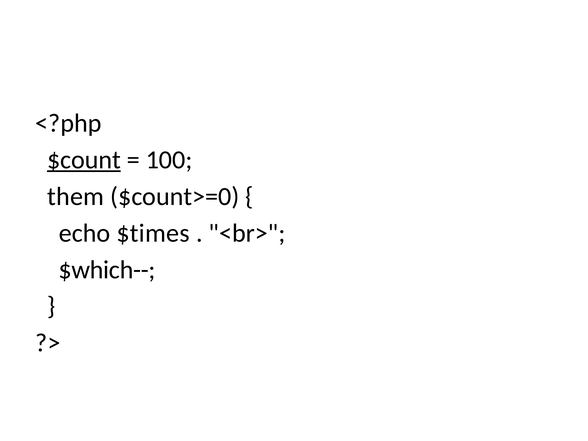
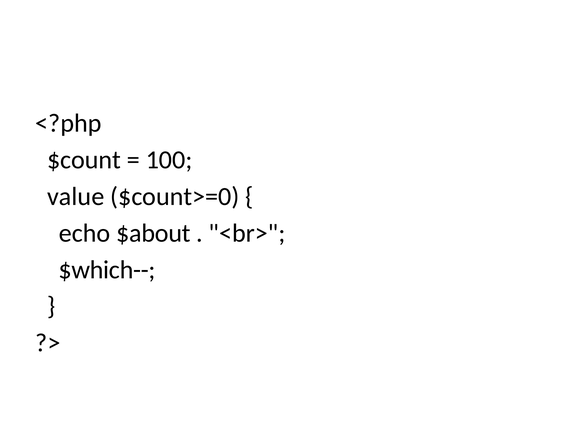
$count underline: present -> none
them: them -> value
$times: $times -> $about
